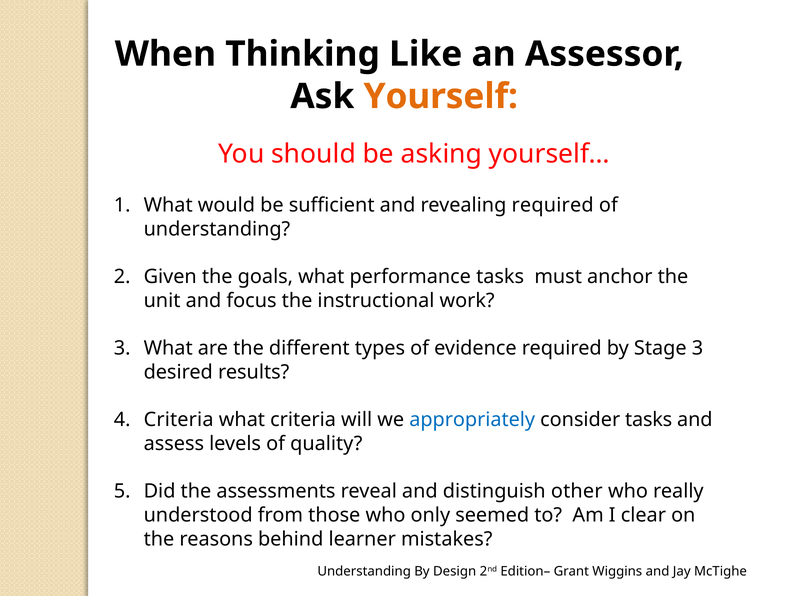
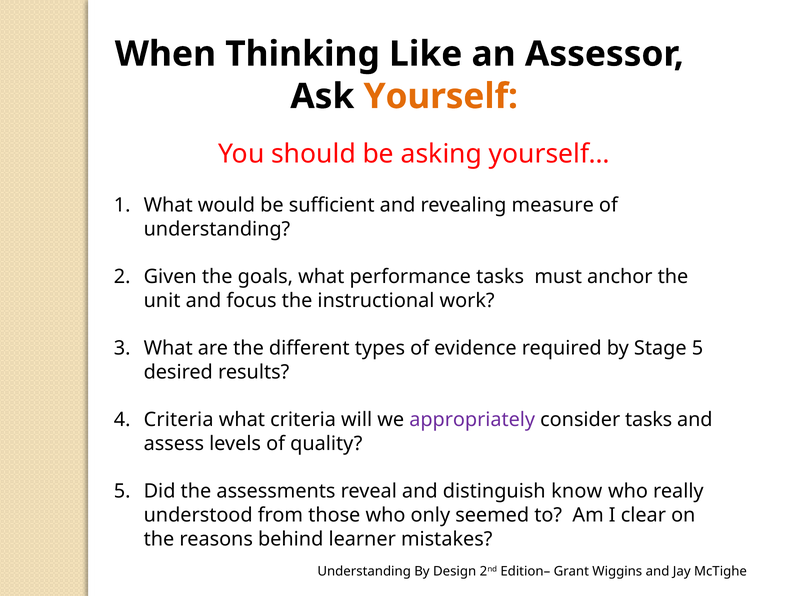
revealing required: required -> measure
Stage 3: 3 -> 5
appropriately colour: blue -> purple
other: other -> know
